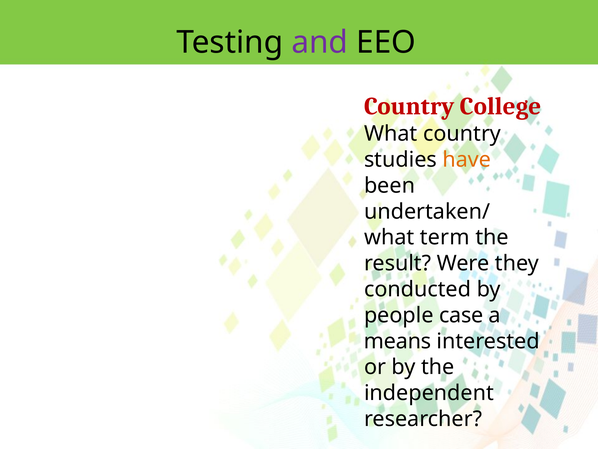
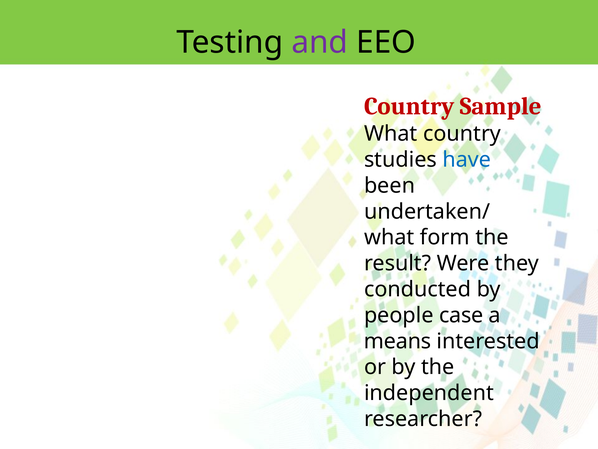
College: College -> Sample
have colour: orange -> blue
term: term -> form
